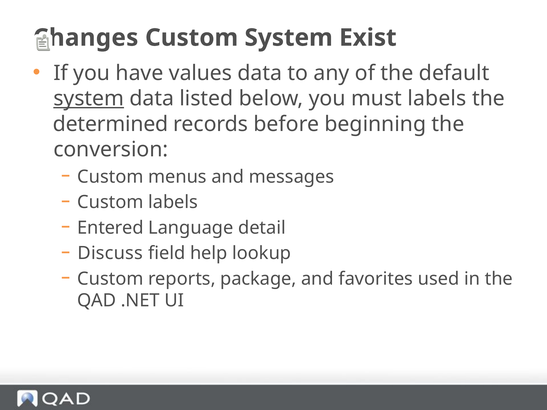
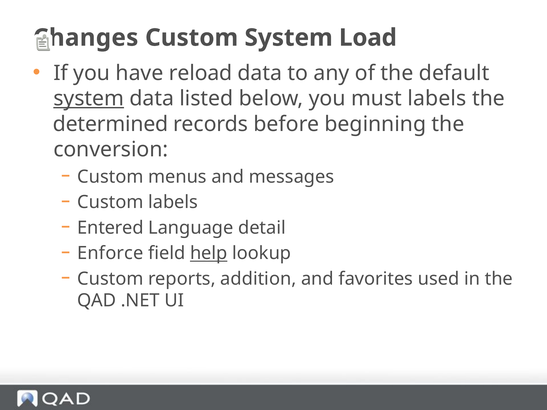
Exist: Exist -> Load
values: values -> reload
Discuss: Discuss -> Enforce
help underline: none -> present
package: package -> addition
